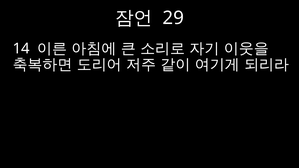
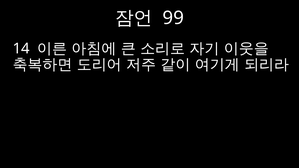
29: 29 -> 99
